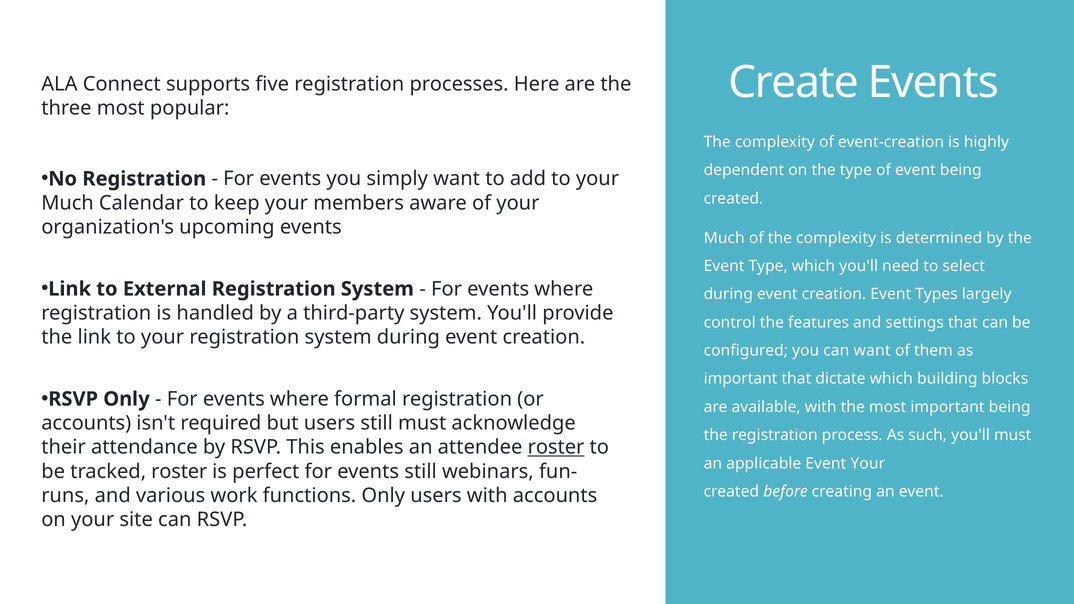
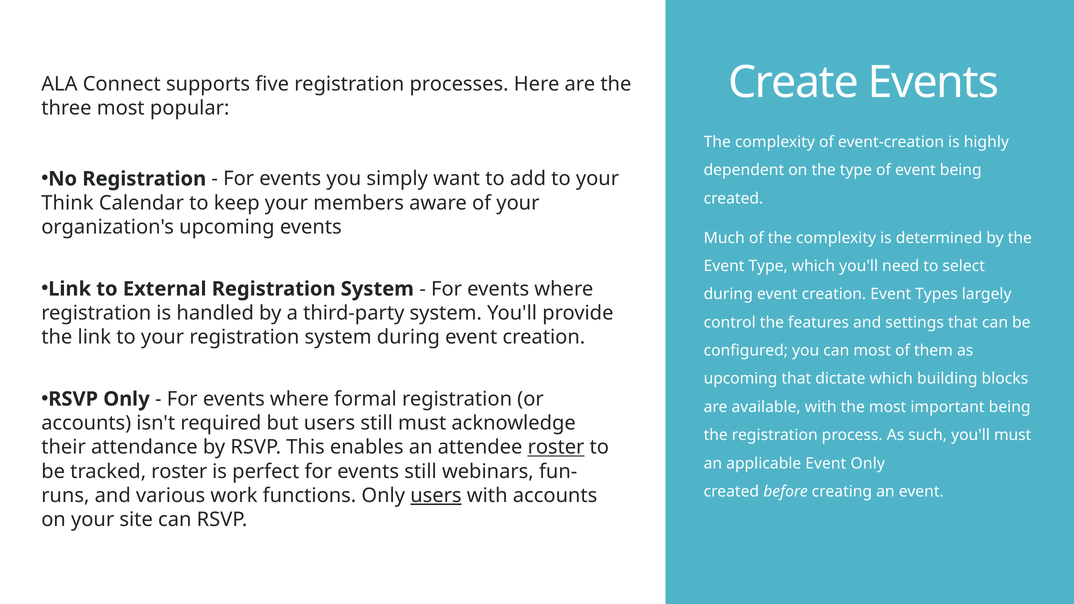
Much at (68, 203): Much -> Think
can want: want -> most
important at (741, 379): important -> upcoming
Event Your: Your -> Only
users at (436, 496) underline: none -> present
